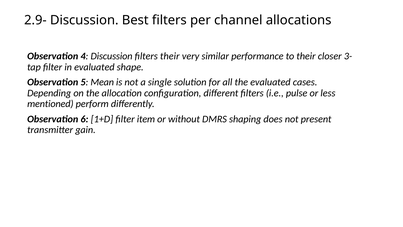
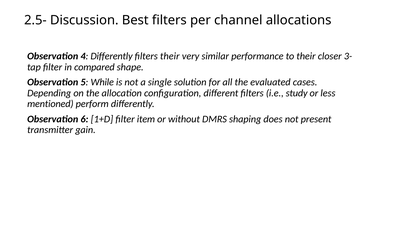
2.9-: 2.9- -> 2.5-
4 Discussion: Discussion -> Differently
in evaluated: evaluated -> compared
Mean: Mean -> While
pulse: pulse -> study
